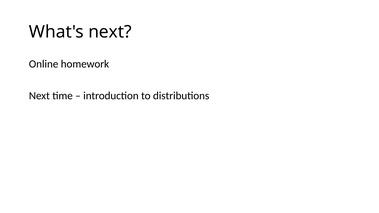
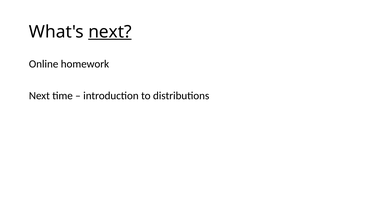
next at (110, 32) underline: none -> present
